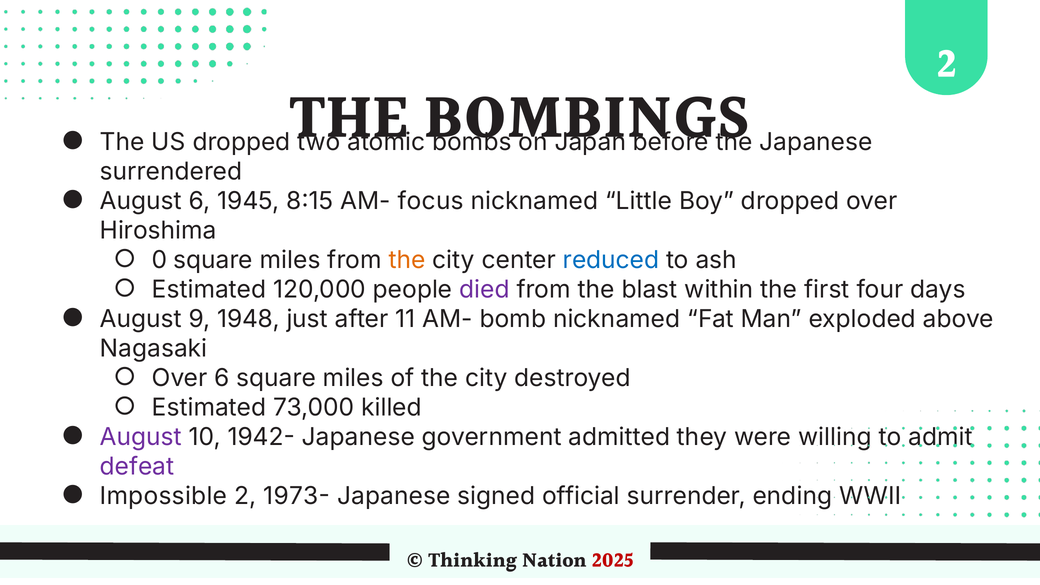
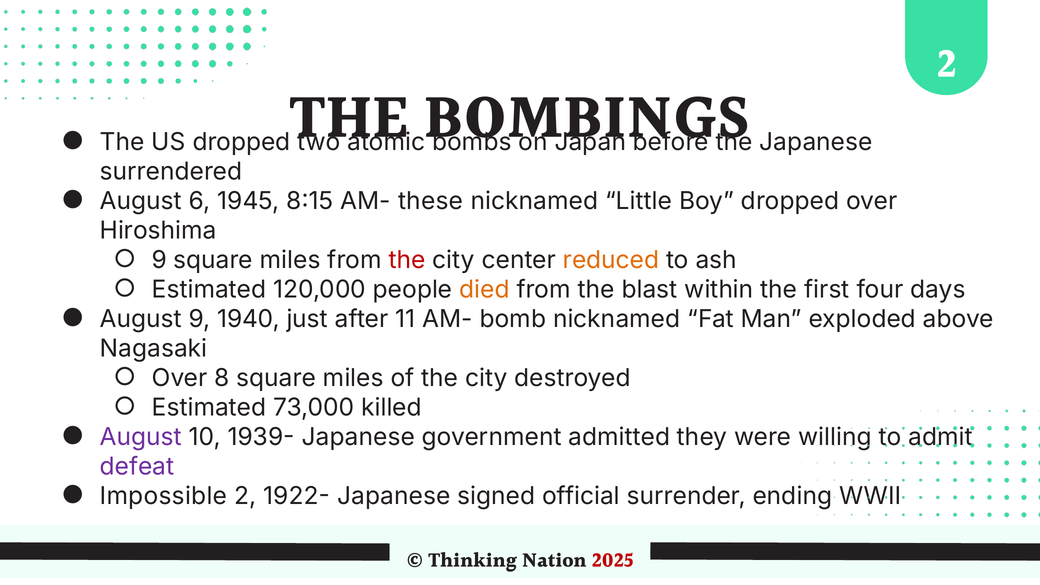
focus: focus -> these
0 at (159, 260): 0 -> 9
the at (407, 260) colour: orange -> red
reduced colour: blue -> orange
died colour: purple -> orange
1948: 1948 -> 1940
Over 6: 6 -> 8
1942-: 1942- -> 1939-
1973-: 1973- -> 1922-
